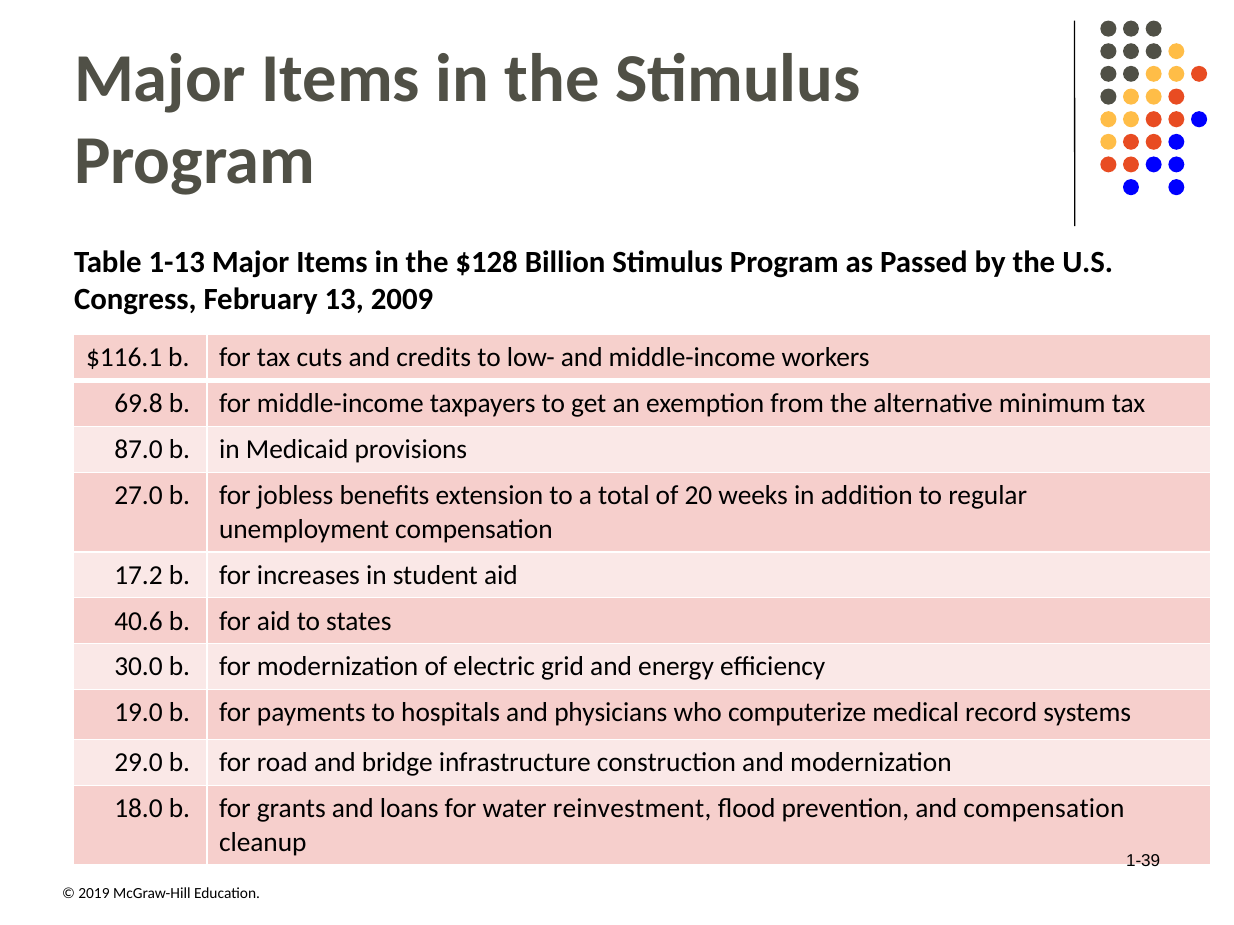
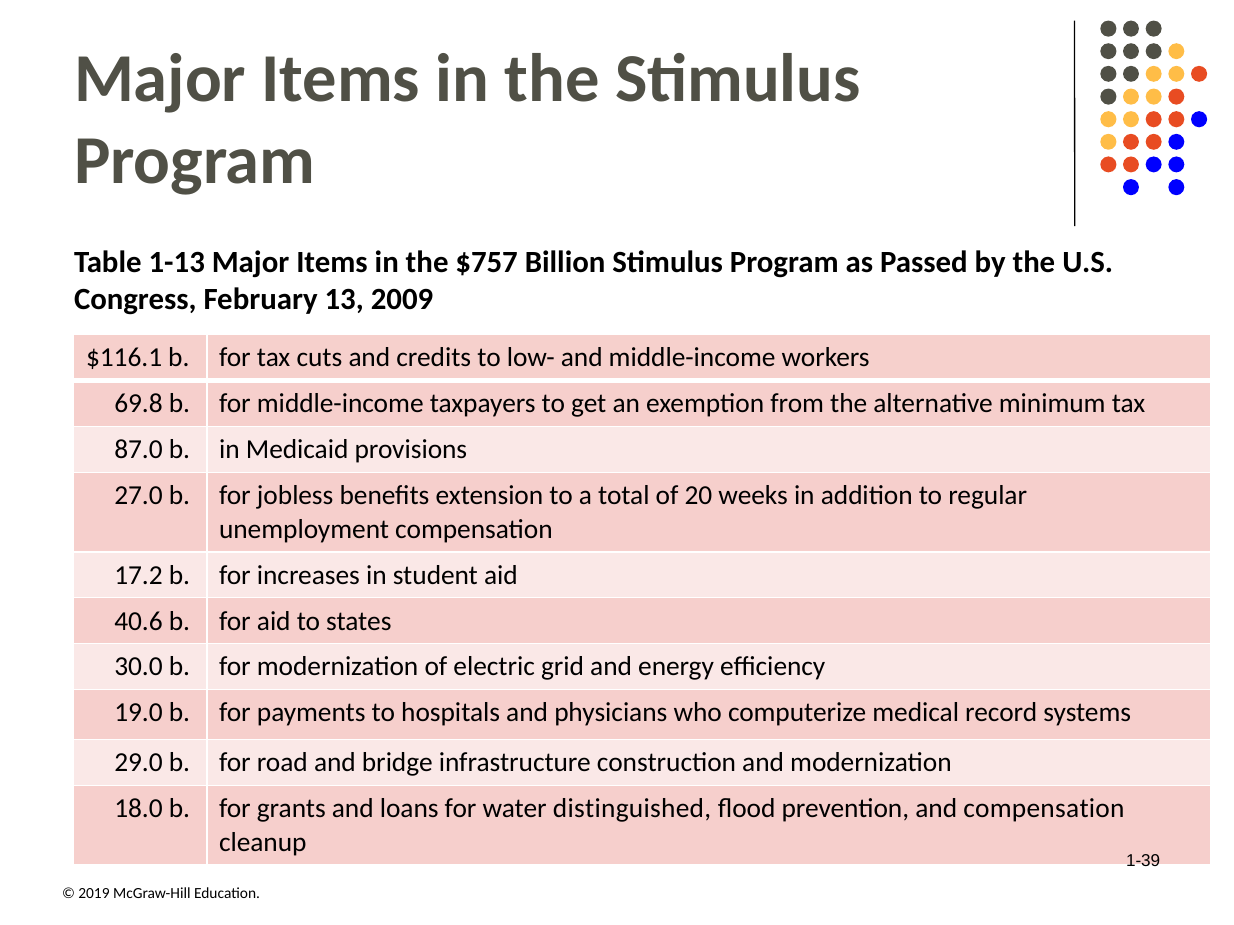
$128: $128 -> $757
reinvestment: reinvestment -> distinguished
